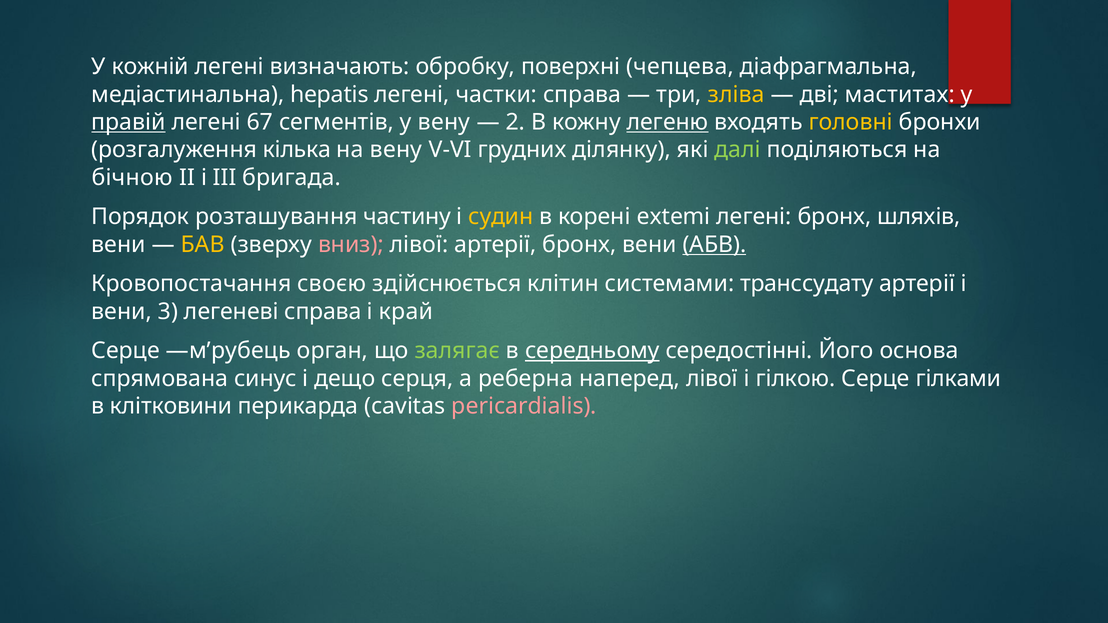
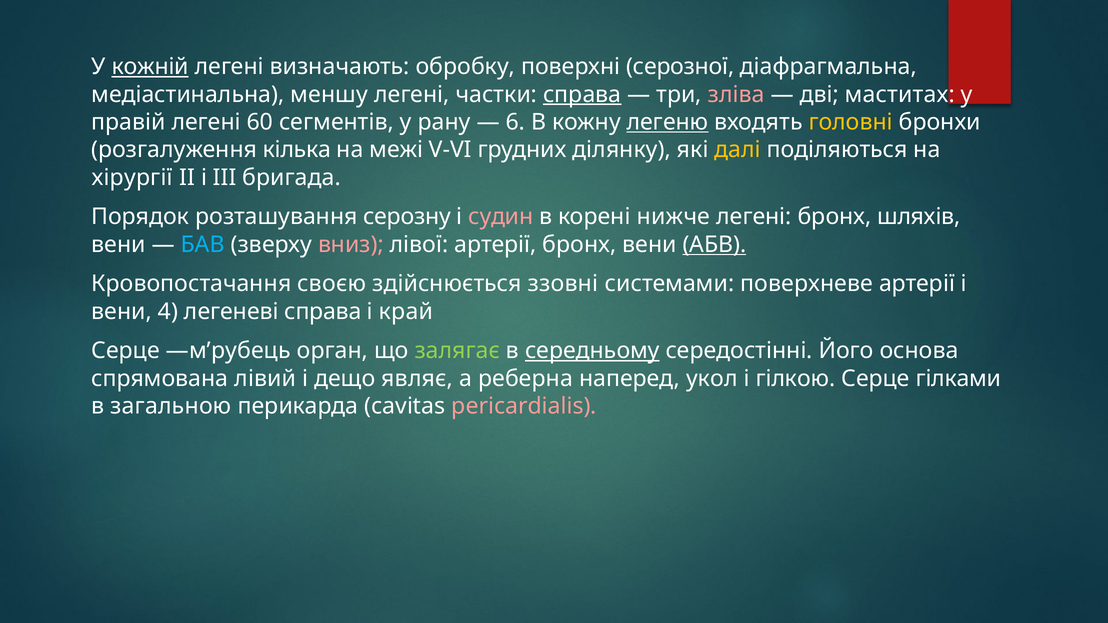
кожній underline: none -> present
чепцева: чепцева -> серозної
hepatis: hepatis -> меншу
справа at (582, 94) underline: none -> present
зліва colour: yellow -> pink
правій underline: present -> none
67: 67 -> 60
у вену: вену -> рану
2: 2 -> 6
на вену: вену -> межі
далі colour: light green -> yellow
бічною: бічною -> хірургії
частину: частину -> серозну
судин colour: yellow -> pink
extemi: extemi -> нижче
БАВ colour: yellow -> light blue
клітин: клітин -> ззовні
транссудату: транссудату -> поверхневе
3: 3 -> 4
синус: синус -> лівий
серця: серця -> являє
наперед лівої: лівої -> укол
клітковини: клітковини -> загальною
